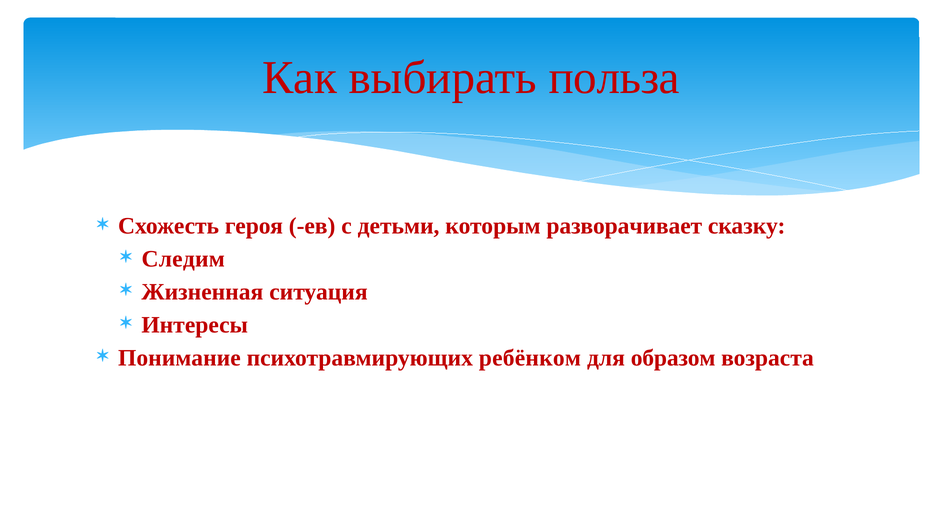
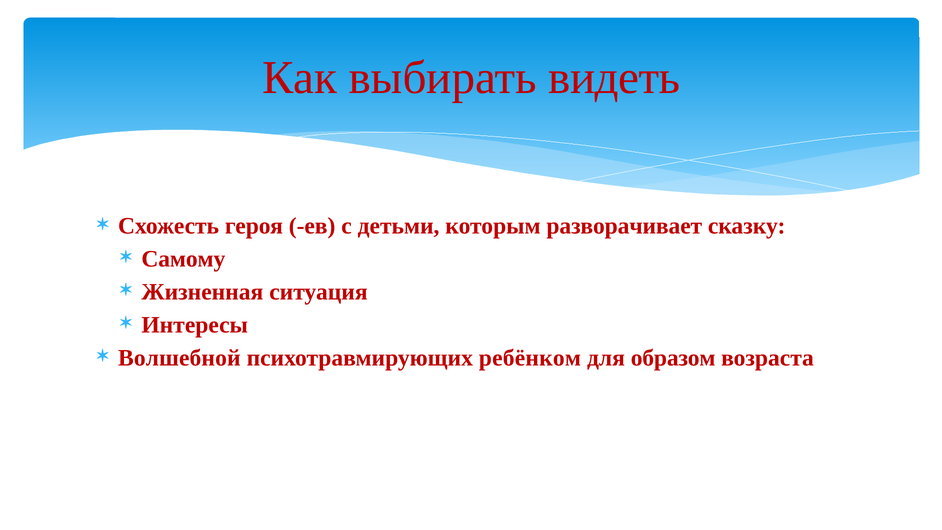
польза: польза -> видеть
Следим: Следим -> Самому
Понимание: Понимание -> Волшебной
